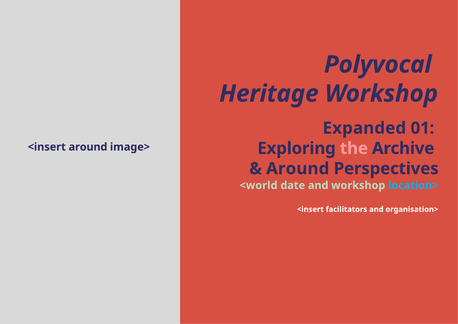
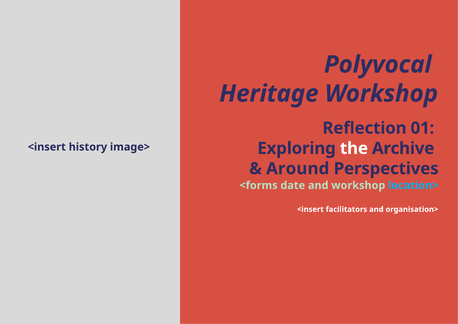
Expanded: Expanded -> Reflection
<insert around: around -> history
the colour: pink -> white
<world: <world -> <forms
